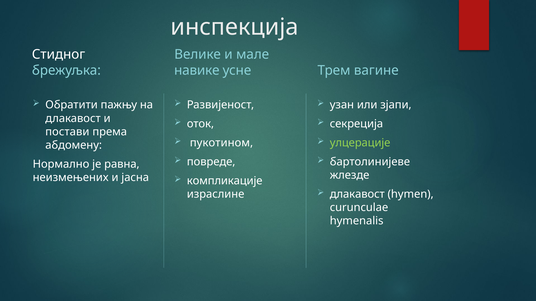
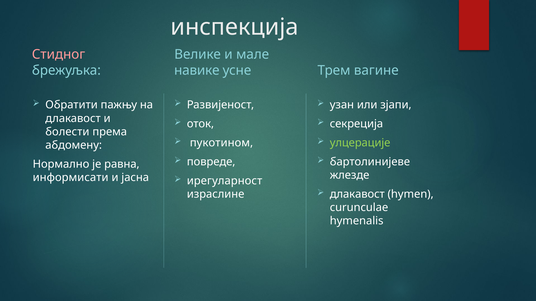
Стидног colour: white -> pink
постави: постави -> болести
неизмењених: неизмењених -> информисати
компликације: компликације -> ирегуларност
